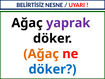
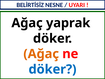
yaprak colour: purple -> black
